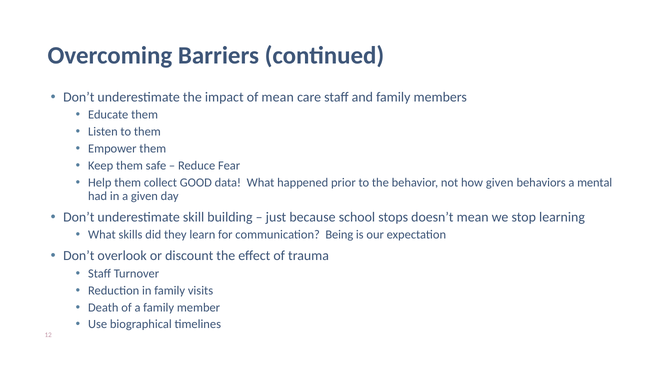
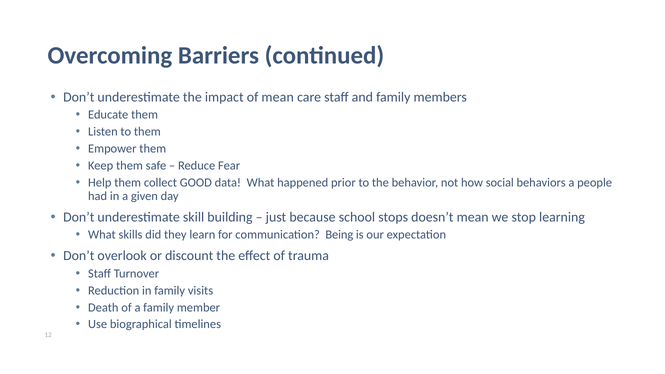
how given: given -> social
mental: mental -> people
